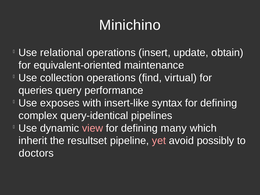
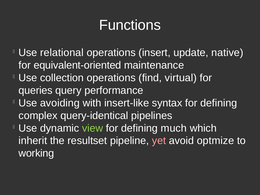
Minichino: Minichino -> Functions
obtain: obtain -> native
exposes: exposes -> avoiding
view colour: pink -> light green
many: many -> much
possibly: possibly -> optmize
doctors: doctors -> working
